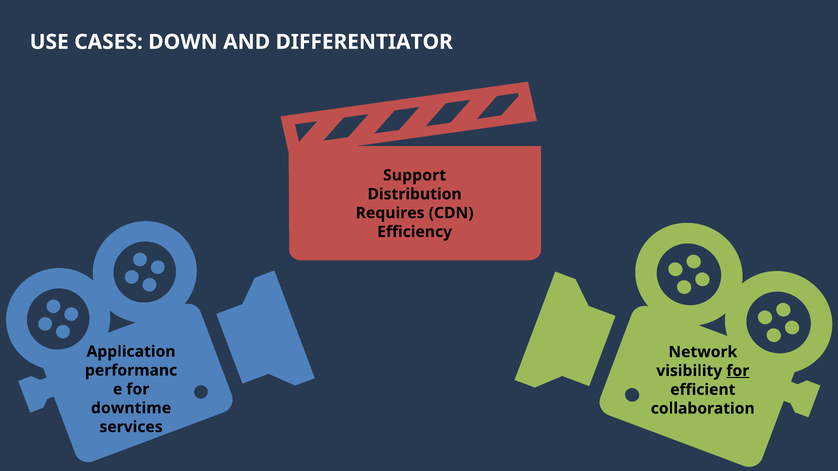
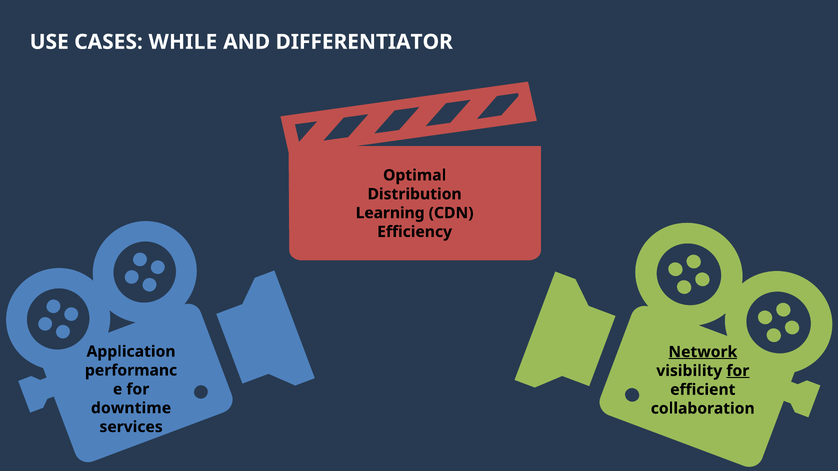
DOWN: DOWN -> WHILE
Support: Support -> Optimal
Requires: Requires -> Learning
Network underline: none -> present
